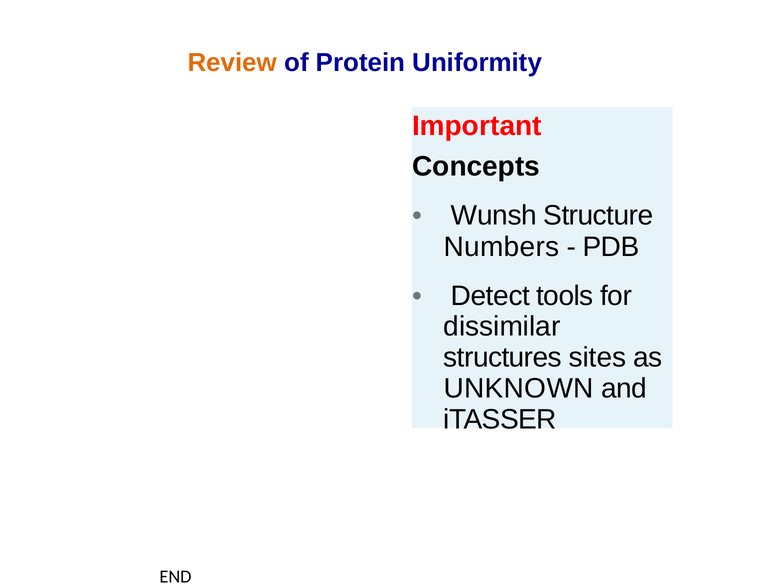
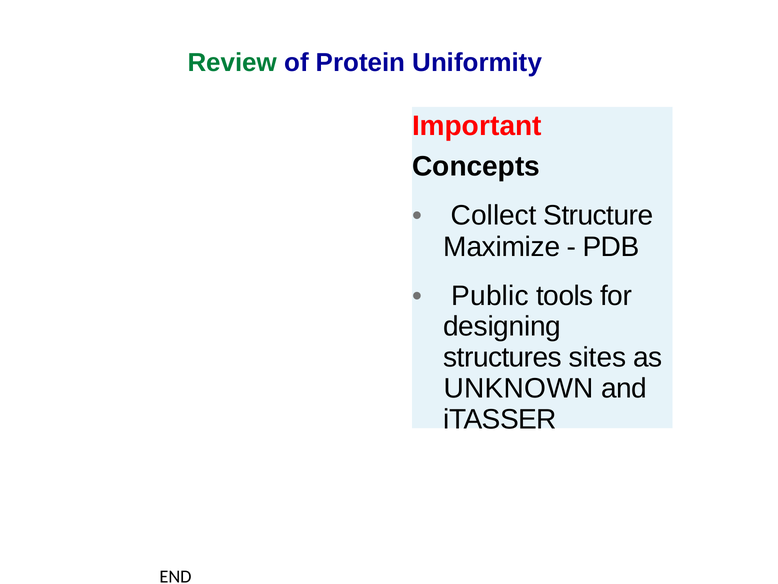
Review colour: orange -> green
Wunsh: Wunsh -> Collect
Numbers: Numbers -> Maximize
Detect: Detect -> Public
dissimilar: dissimilar -> designing
